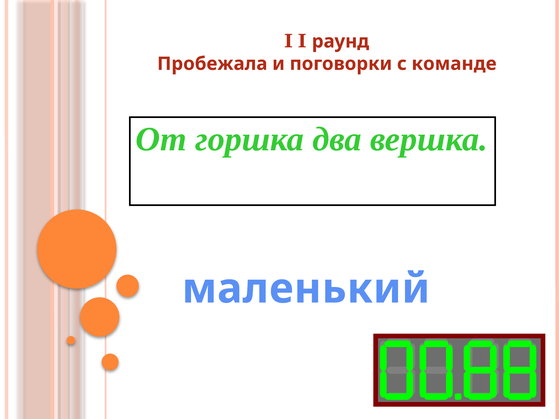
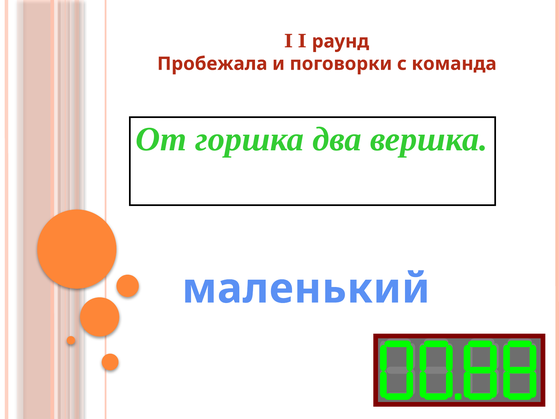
команде: команде -> команда
